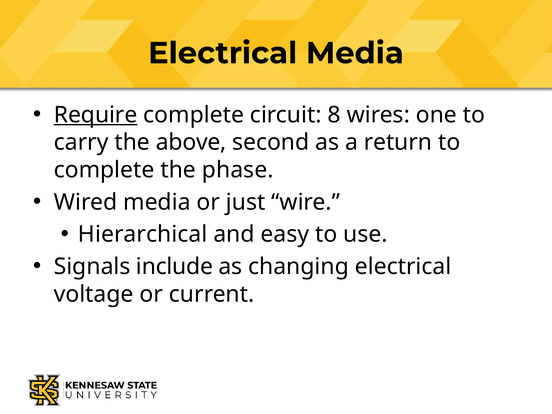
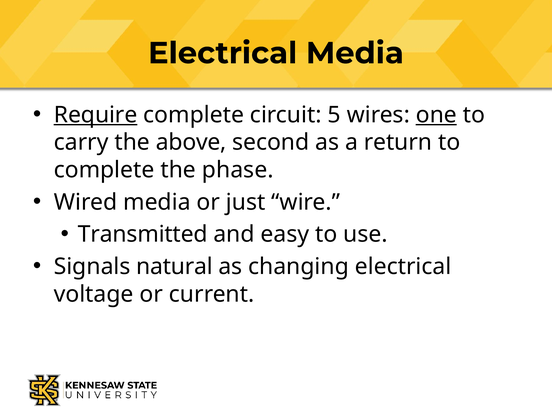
8: 8 -> 5
one underline: none -> present
Hierarchical: Hierarchical -> Transmitted
include: include -> natural
